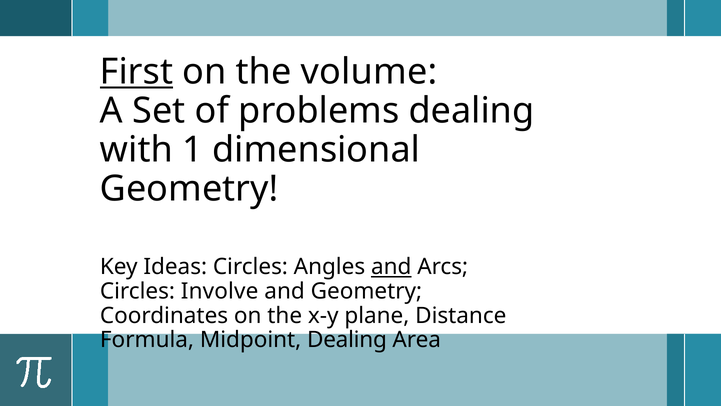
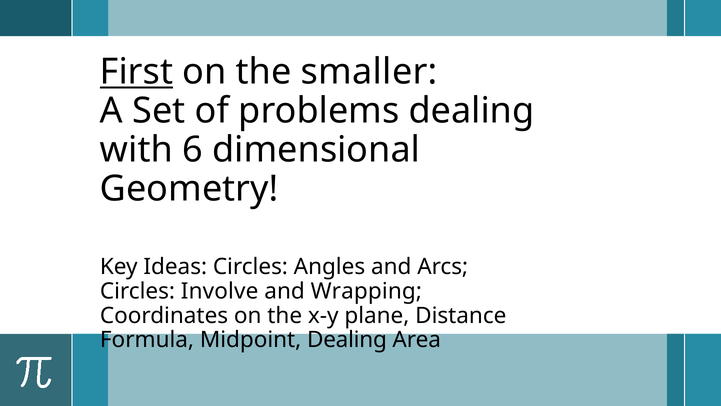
volume: volume -> smaller
1: 1 -> 6
and at (391, 267) underline: present -> none
and Geometry: Geometry -> Wrapping
